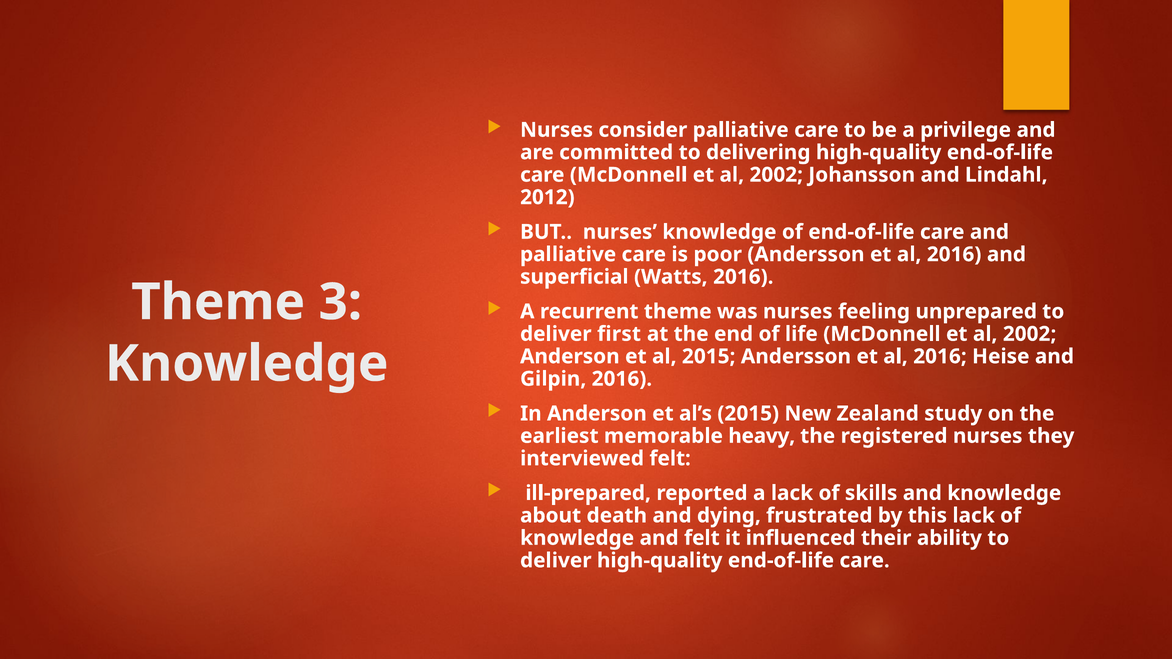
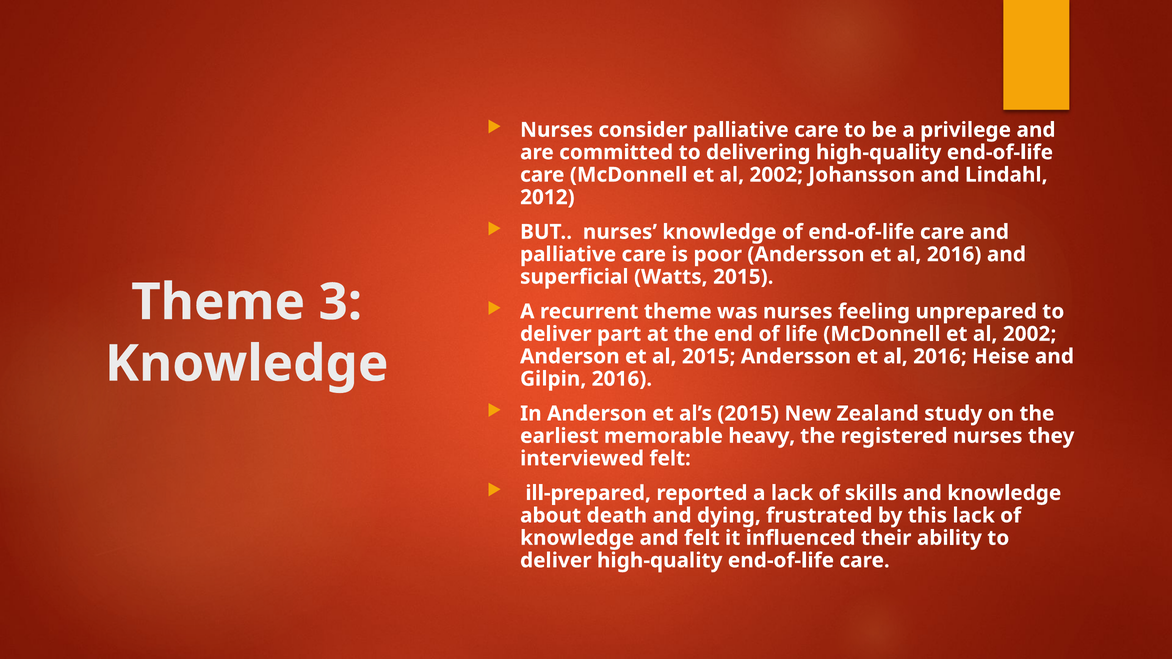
Watts 2016: 2016 -> 2015
first: first -> part
